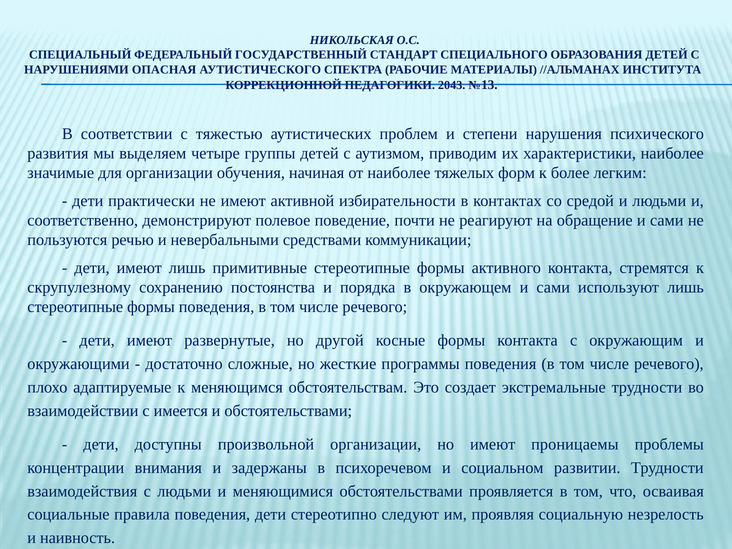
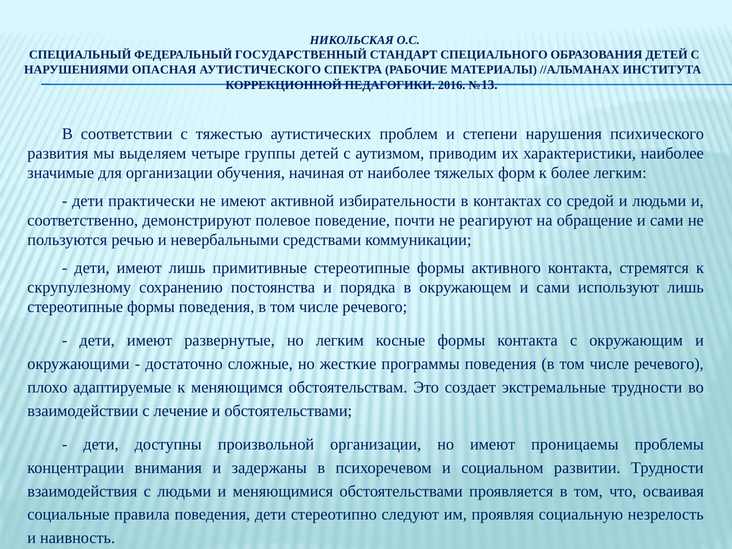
2043: 2043 -> 2016
но другой: другой -> легким
имеется: имеется -> лечение
